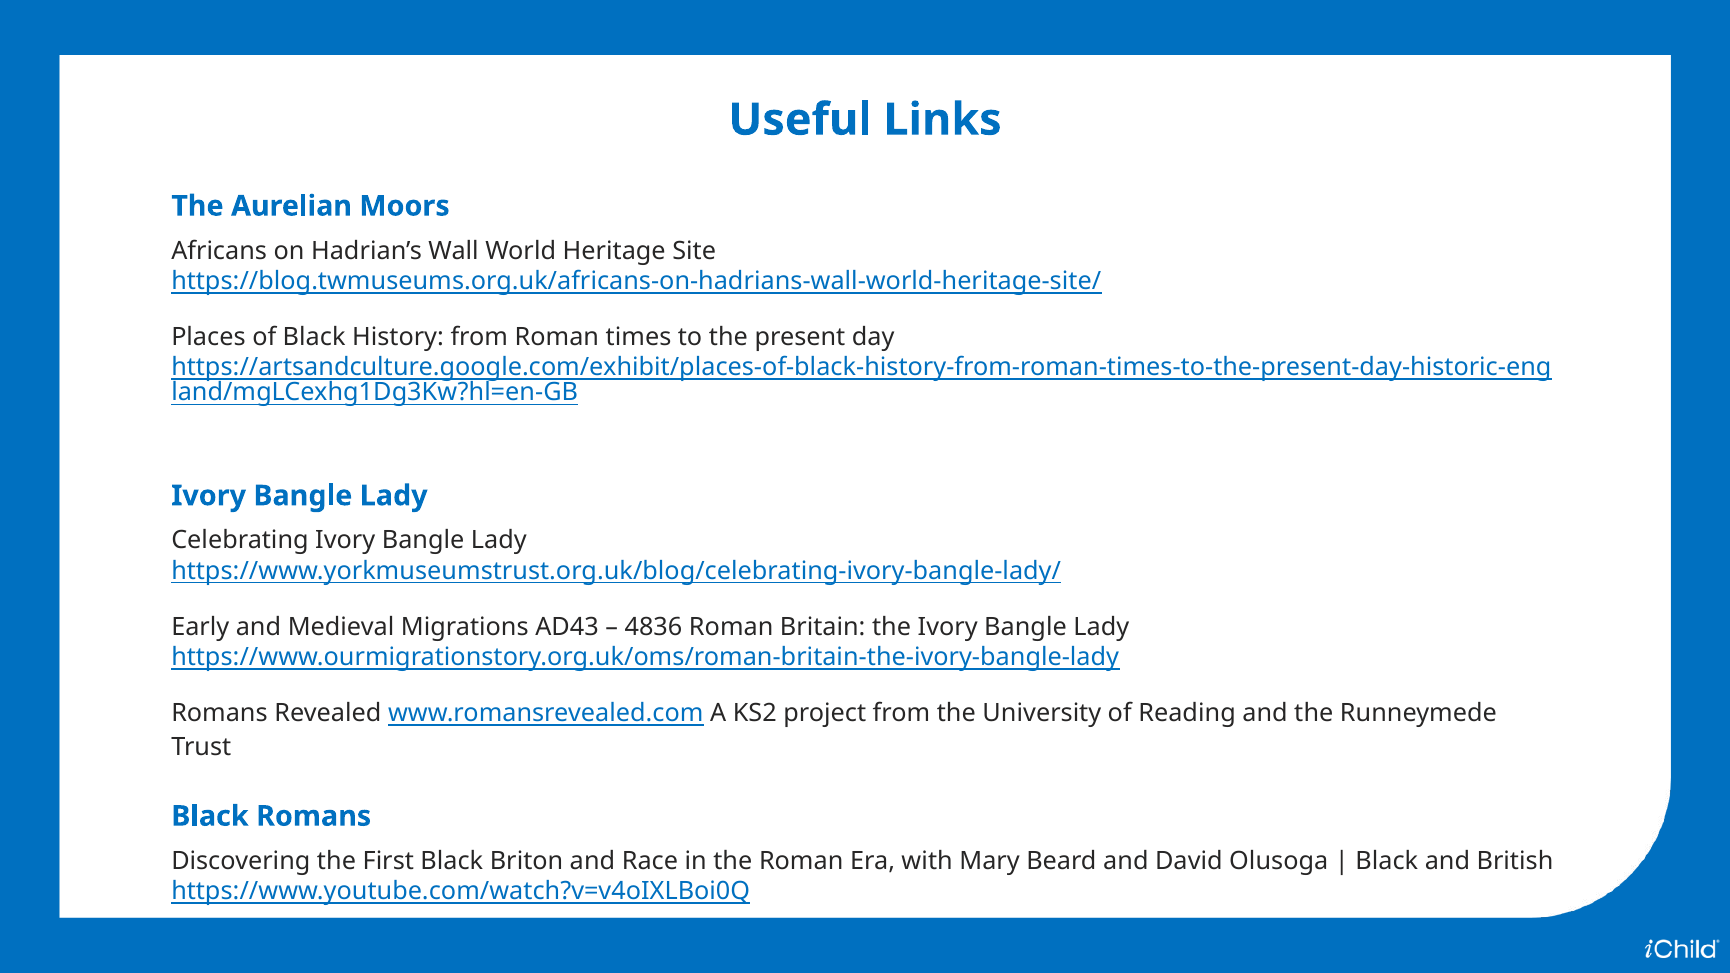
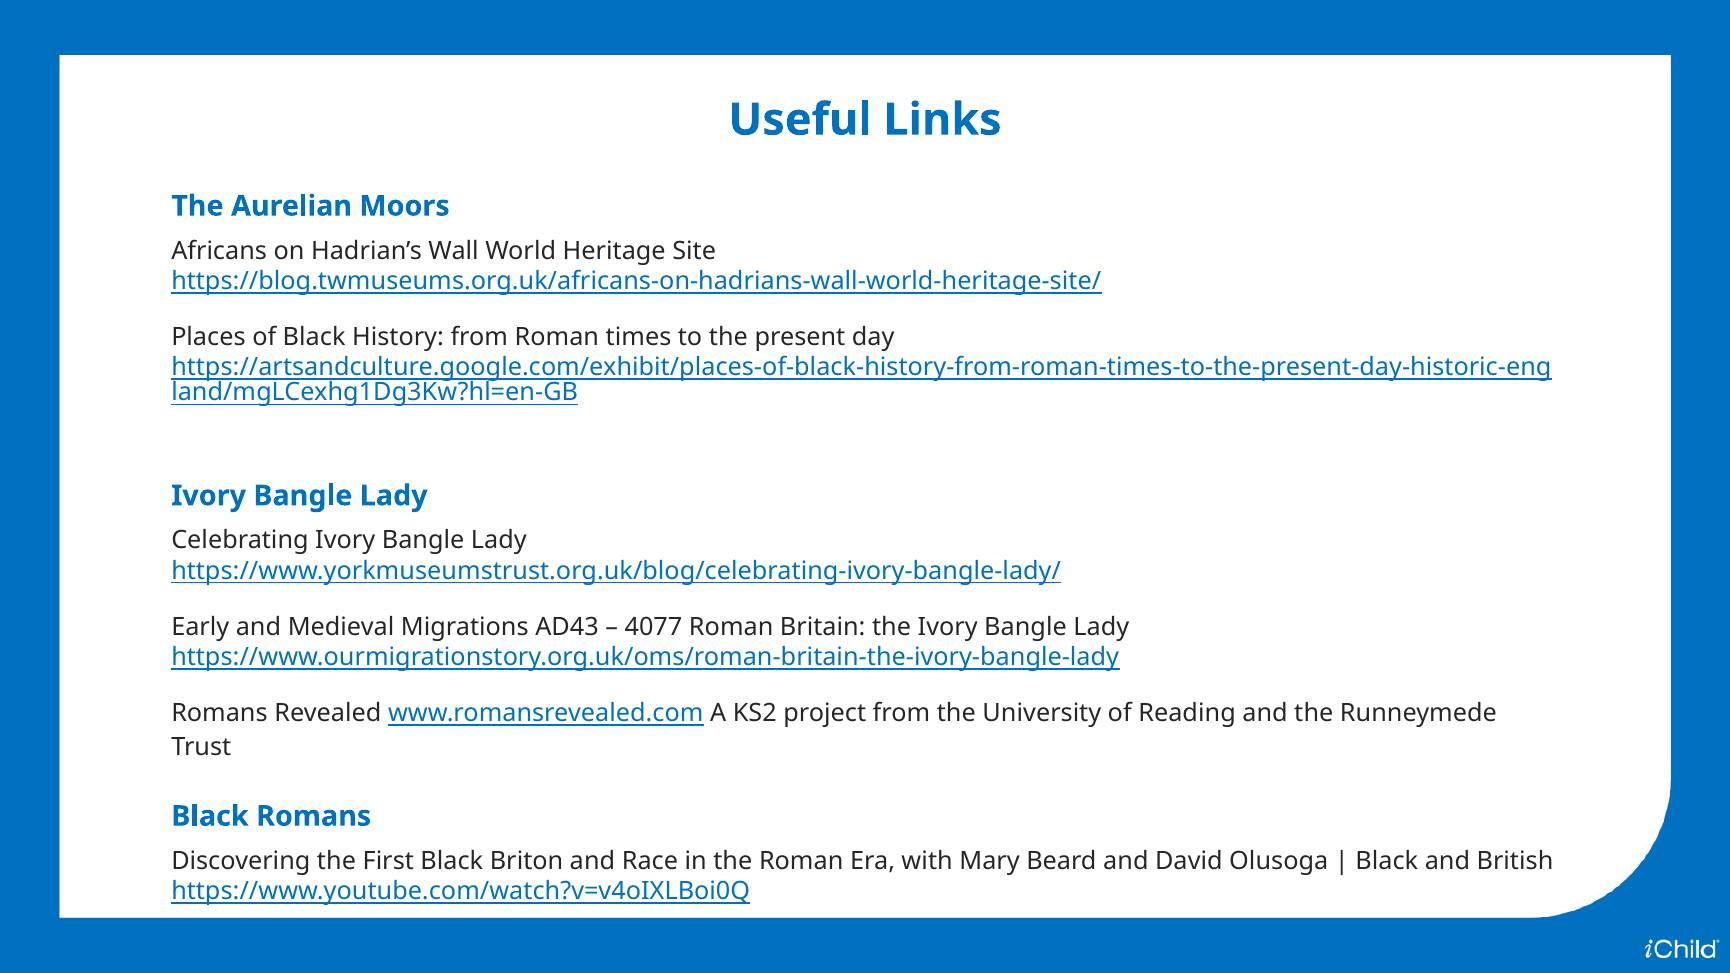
4836: 4836 -> 4077
